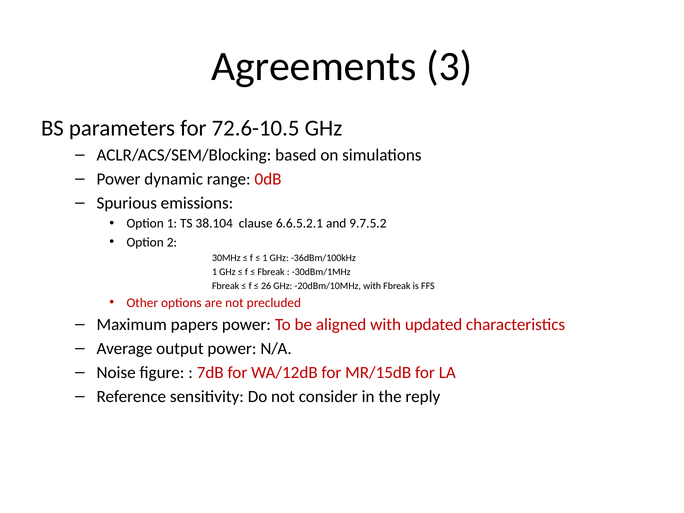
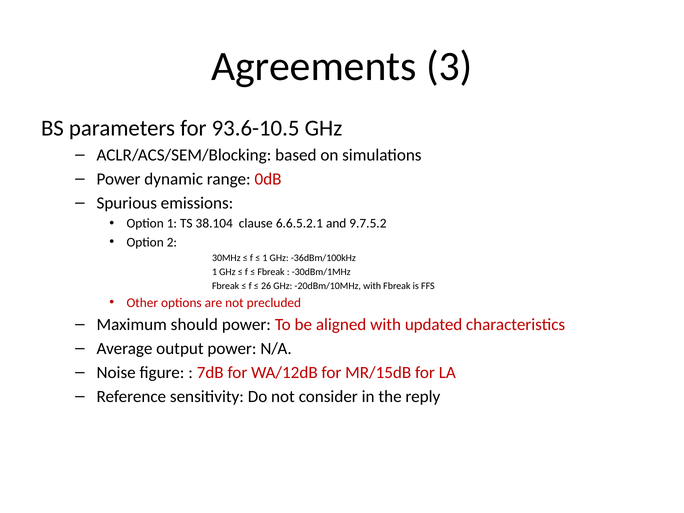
72.6-10.5: 72.6-10.5 -> 93.6-10.5
papers: papers -> should
